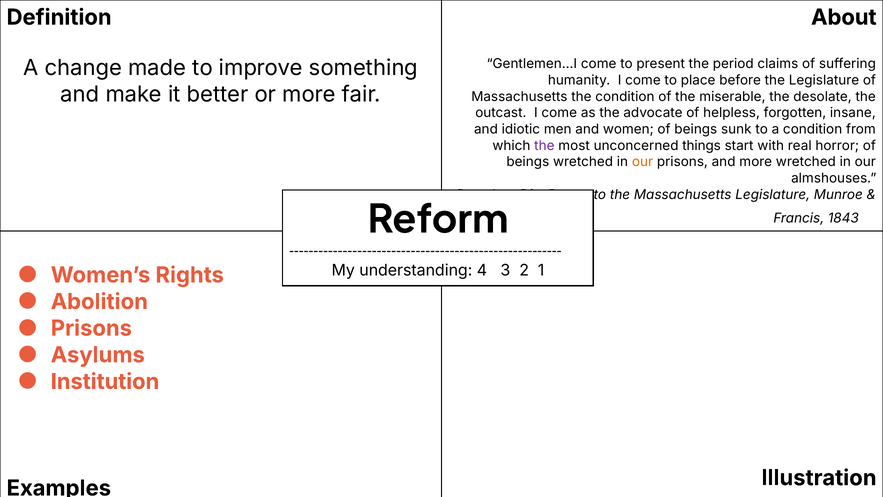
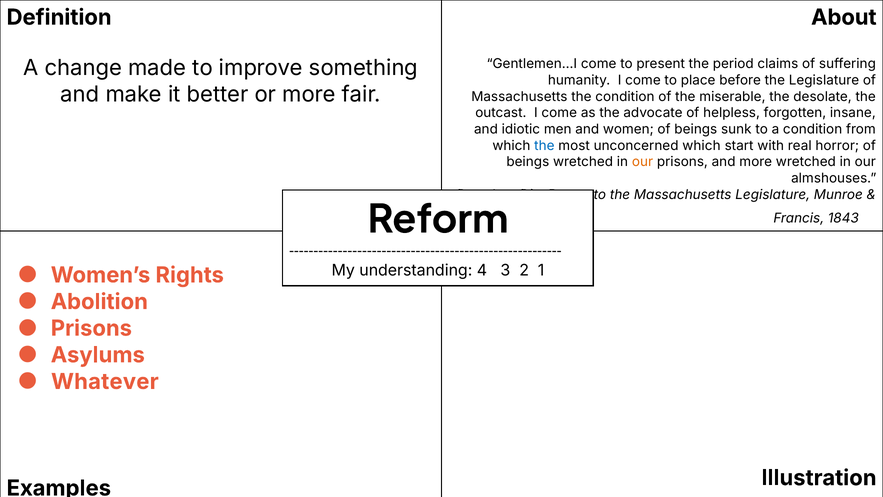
the at (544, 146) colour: purple -> blue
unconcerned things: things -> which
Institution: Institution -> Whatever
